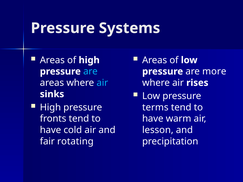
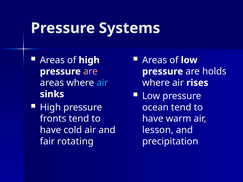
are at (90, 72) colour: light blue -> pink
more: more -> holds
terms: terms -> ocean
